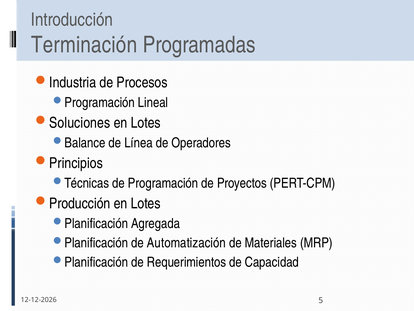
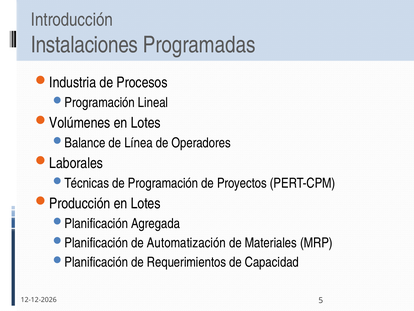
Terminación: Terminación -> Instalaciones
Soluciones: Soluciones -> Volúmenes
Principios: Principios -> Laborales
